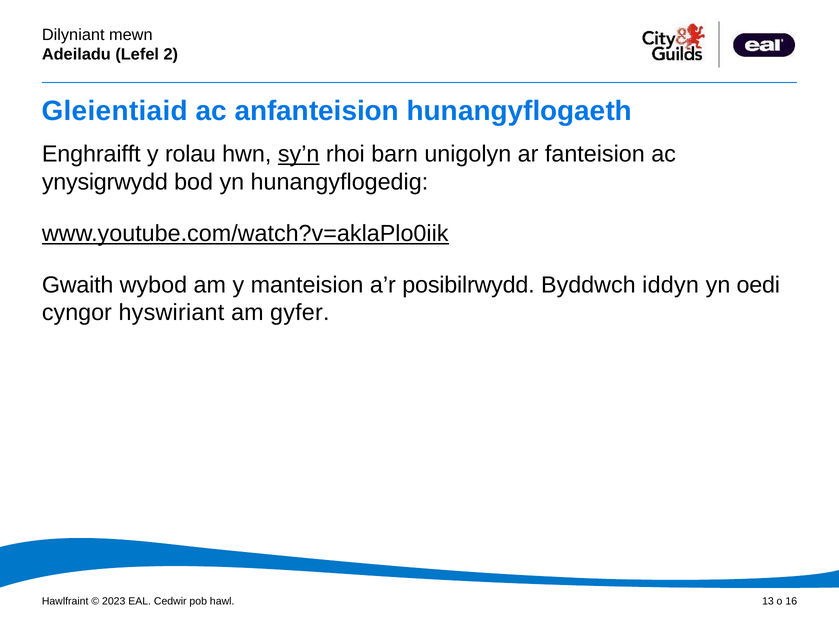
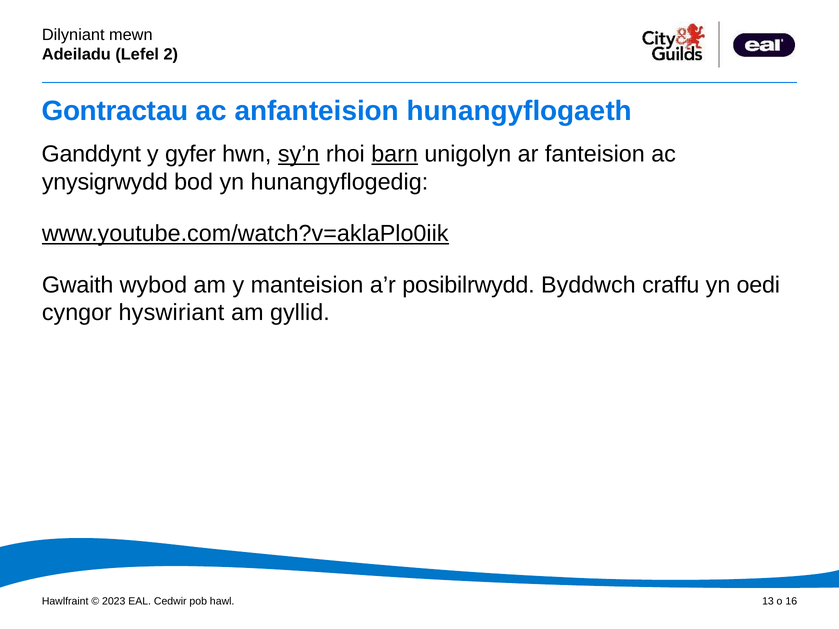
Gleientiaid: Gleientiaid -> Gontractau
Enghraifft: Enghraifft -> Ganddynt
rolau: rolau -> gyfer
barn underline: none -> present
iddyn: iddyn -> craffu
gyfer: gyfer -> gyllid
